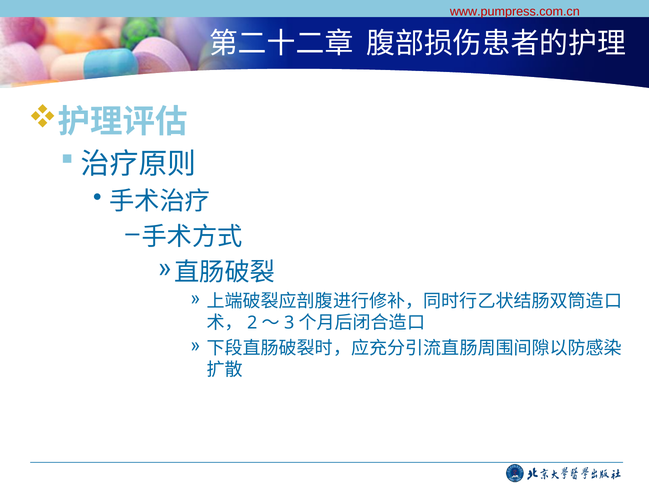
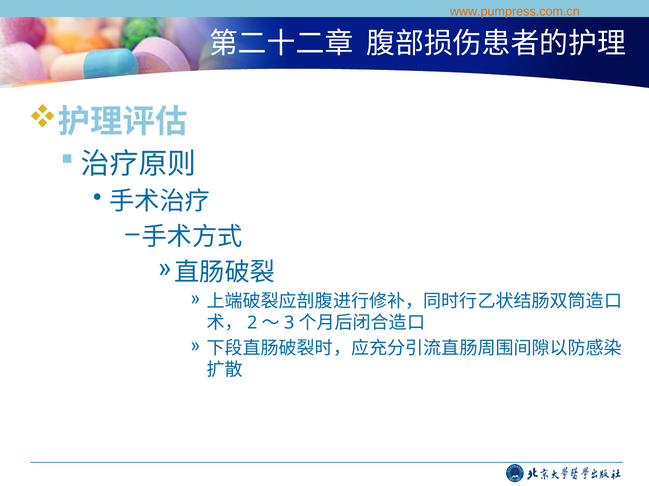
www.pumpress.com.cn colour: red -> orange
